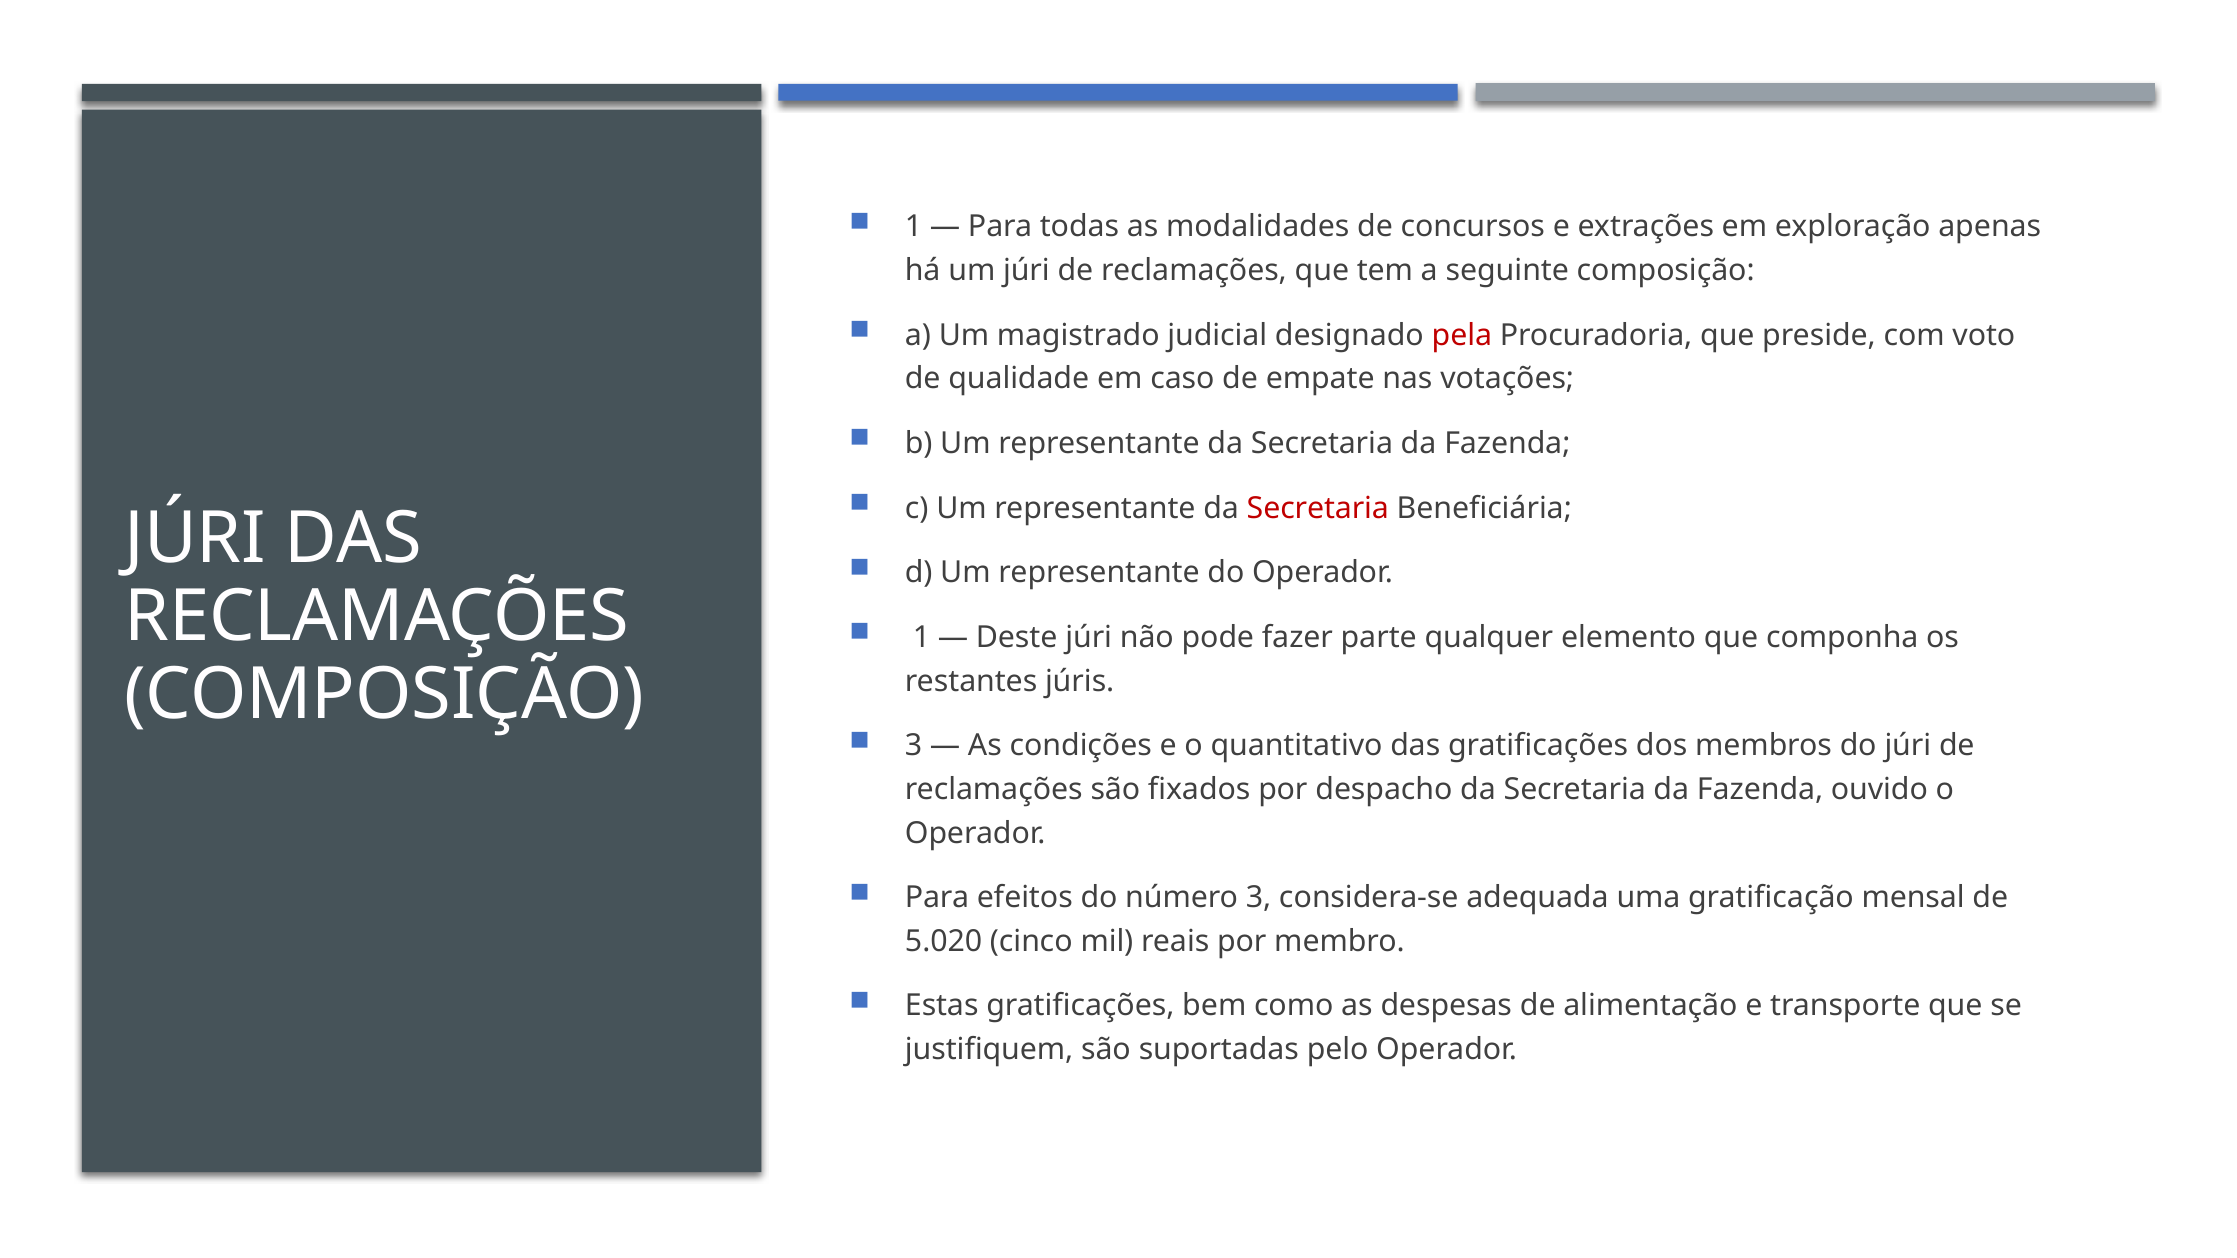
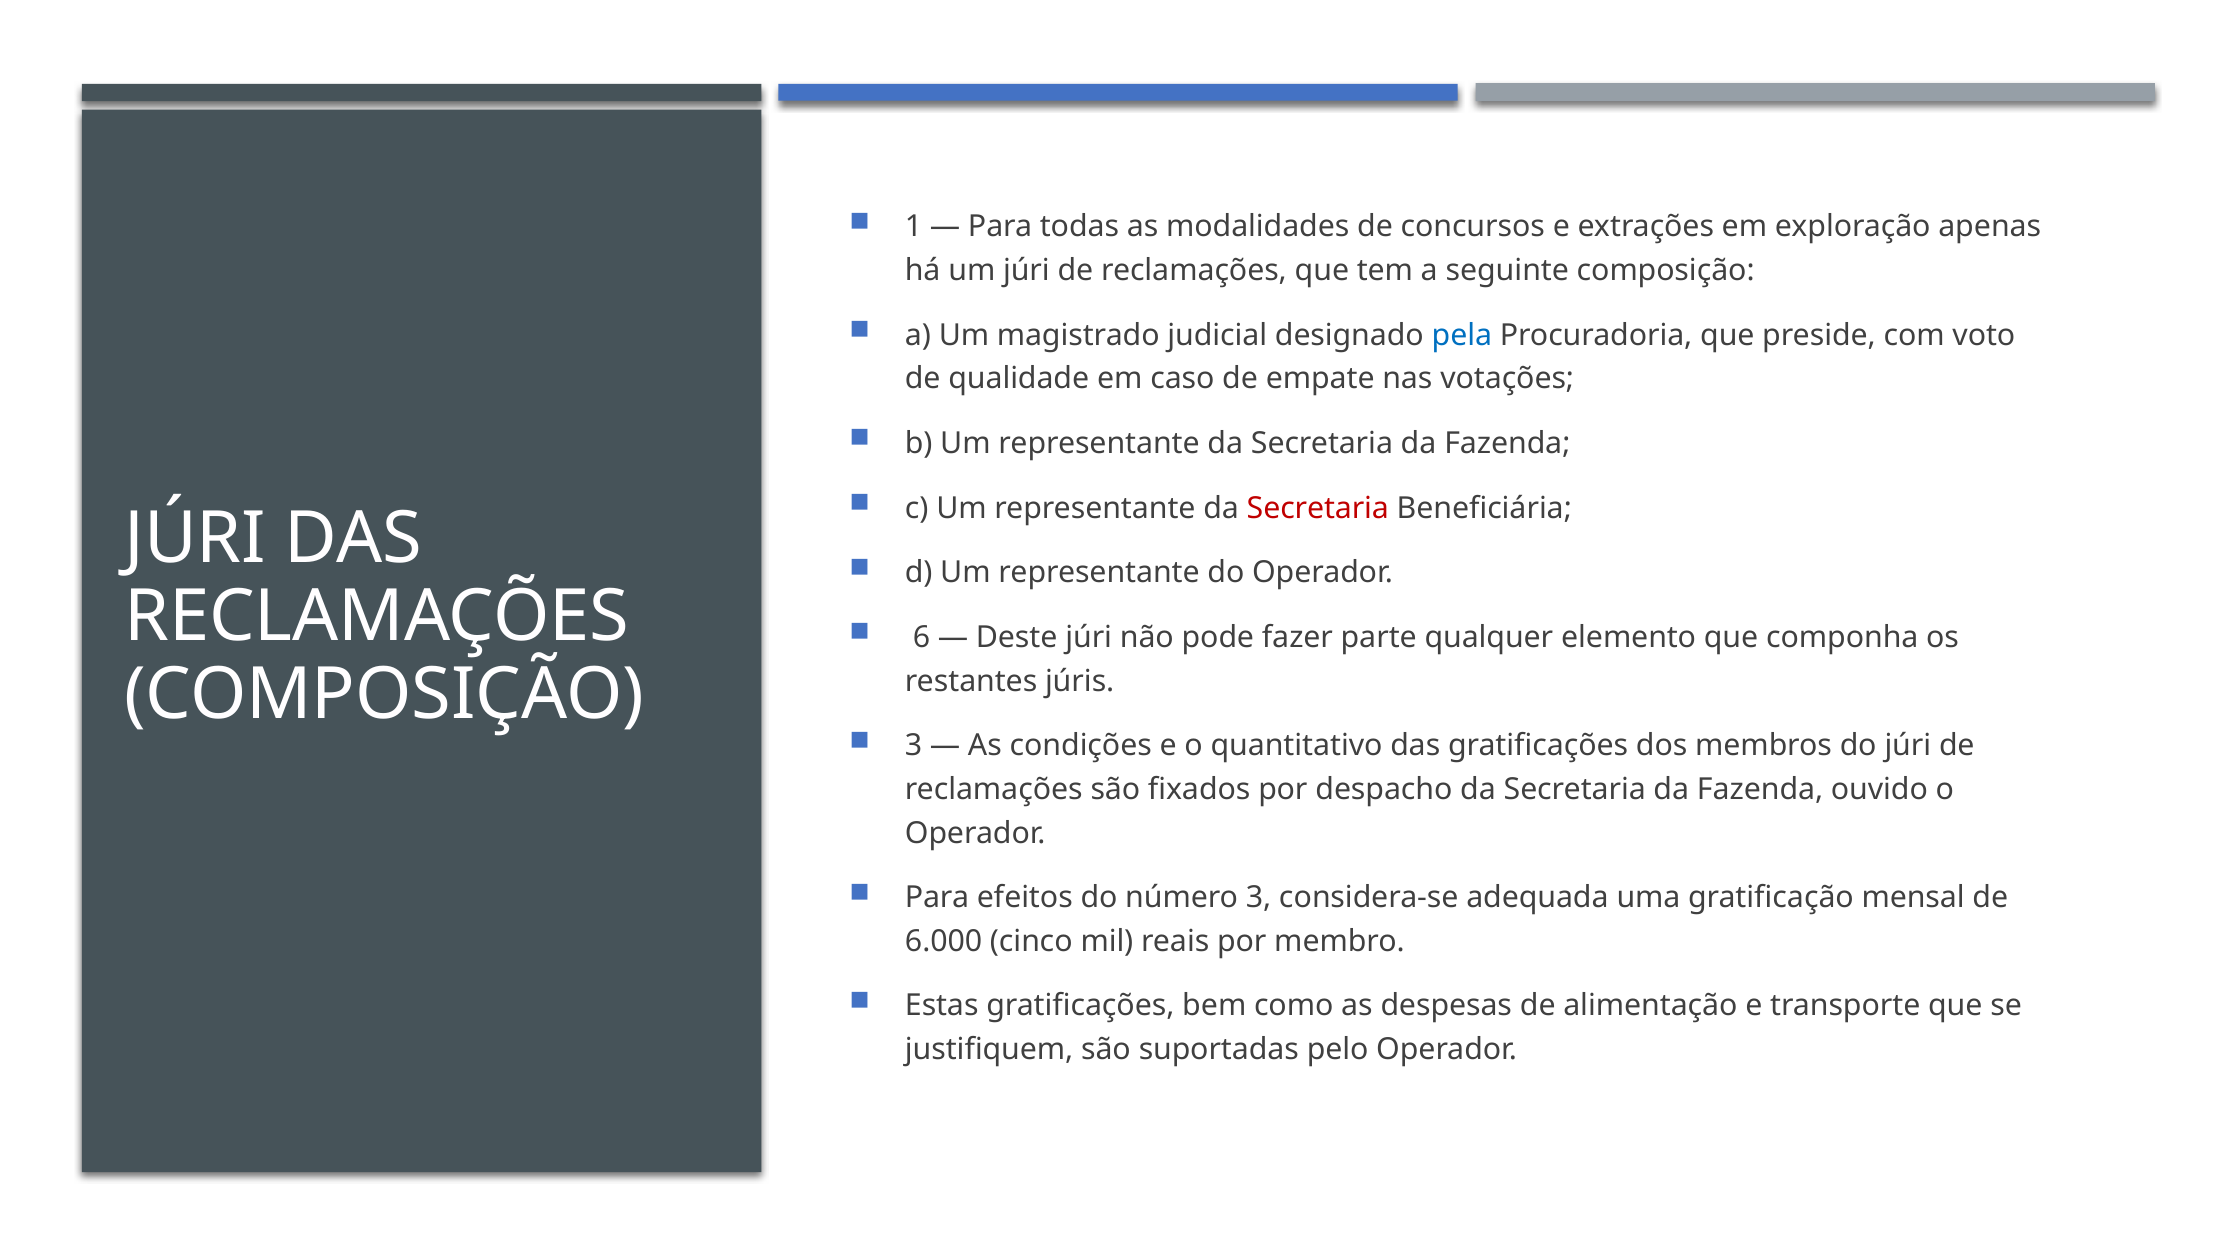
pela colour: red -> blue
1 at (922, 638): 1 -> 6
5.020: 5.020 -> 6.000
